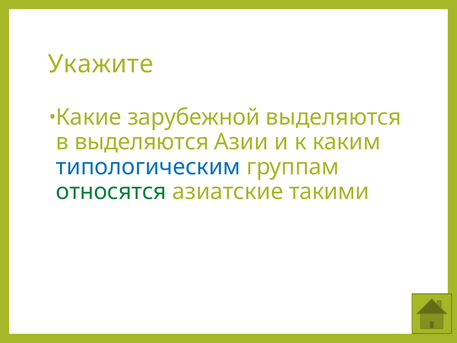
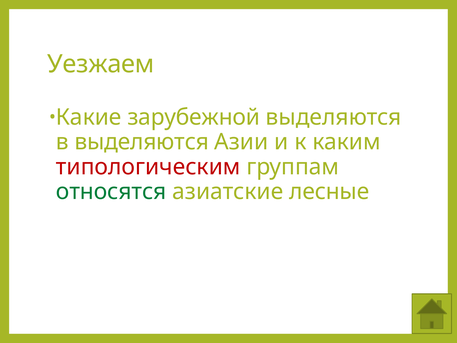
Укажите: Укажите -> Уезжаем
типологическим colour: blue -> red
такими: такими -> лесные
